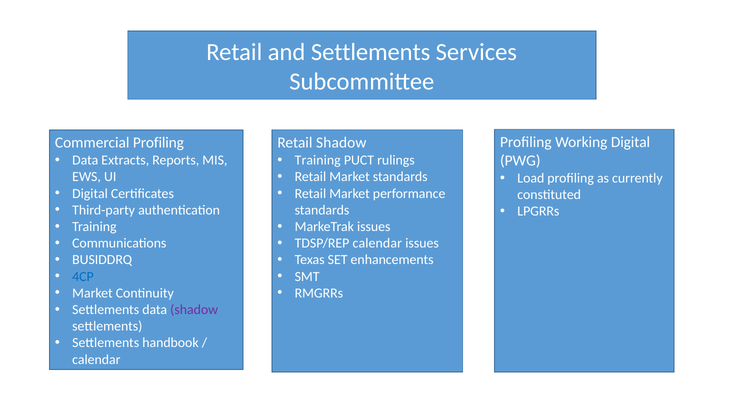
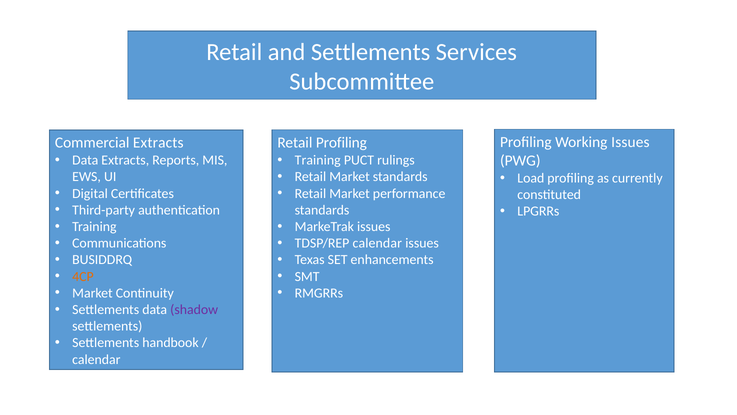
Working Digital: Digital -> Issues
Commercial Profiling: Profiling -> Extracts
Retail Shadow: Shadow -> Profiling
4CP colour: blue -> orange
